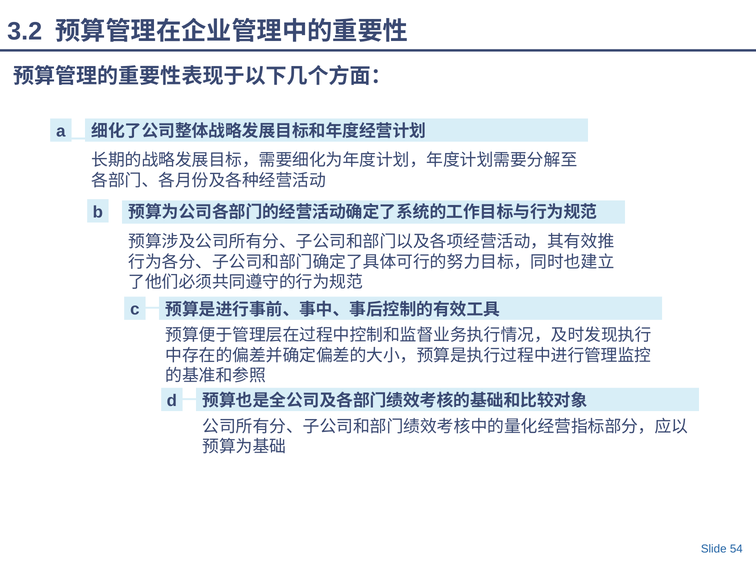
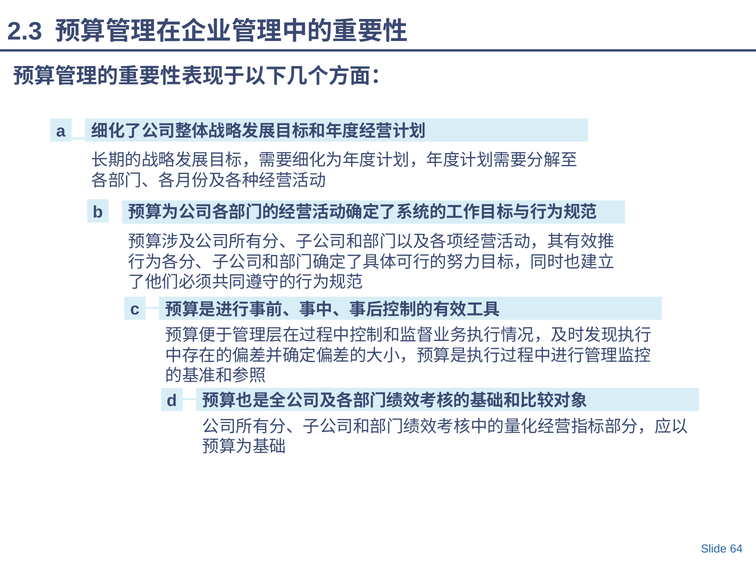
3.2: 3.2 -> 2.3
54: 54 -> 64
